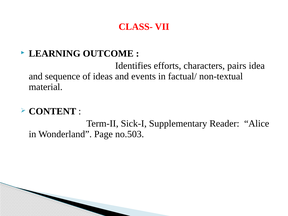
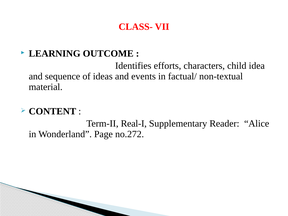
pairs: pairs -> child
Sick-I: Sick-I -> Real-I
no.503: no.503 -> no.272
